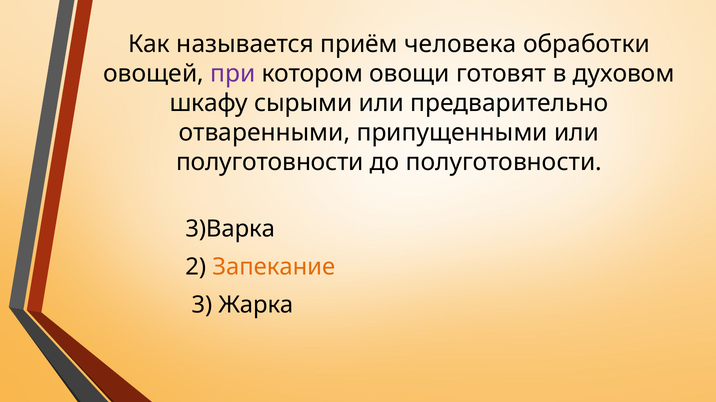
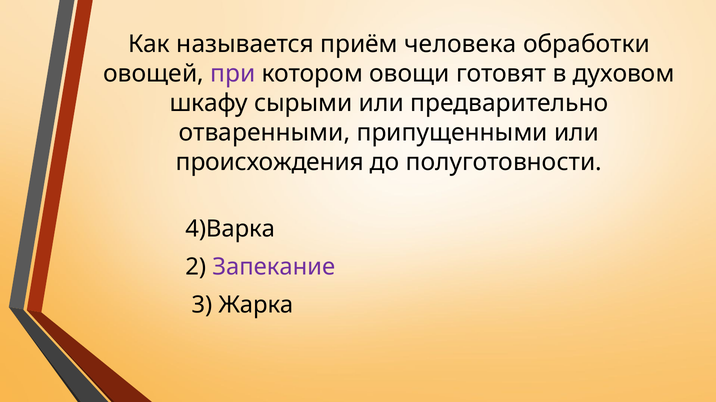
полуготовности at (270, 162): полуготовности -> происхождения
3)Варка: 3)Варка -> 4)Варка
Запекание colour: orange -> purple
